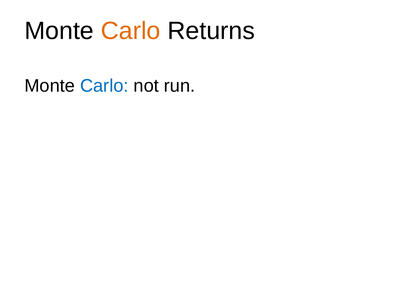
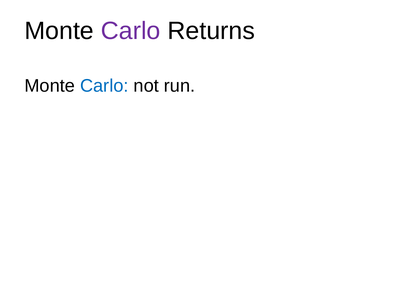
Carlo at (131, 31) colour: orange -> purple
